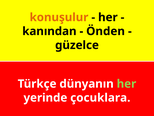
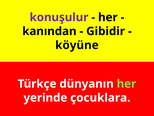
konuşulur colour: orange -> purple
Önden: Önden -> Gibidir
güzelce: güzelce -> köyüne
